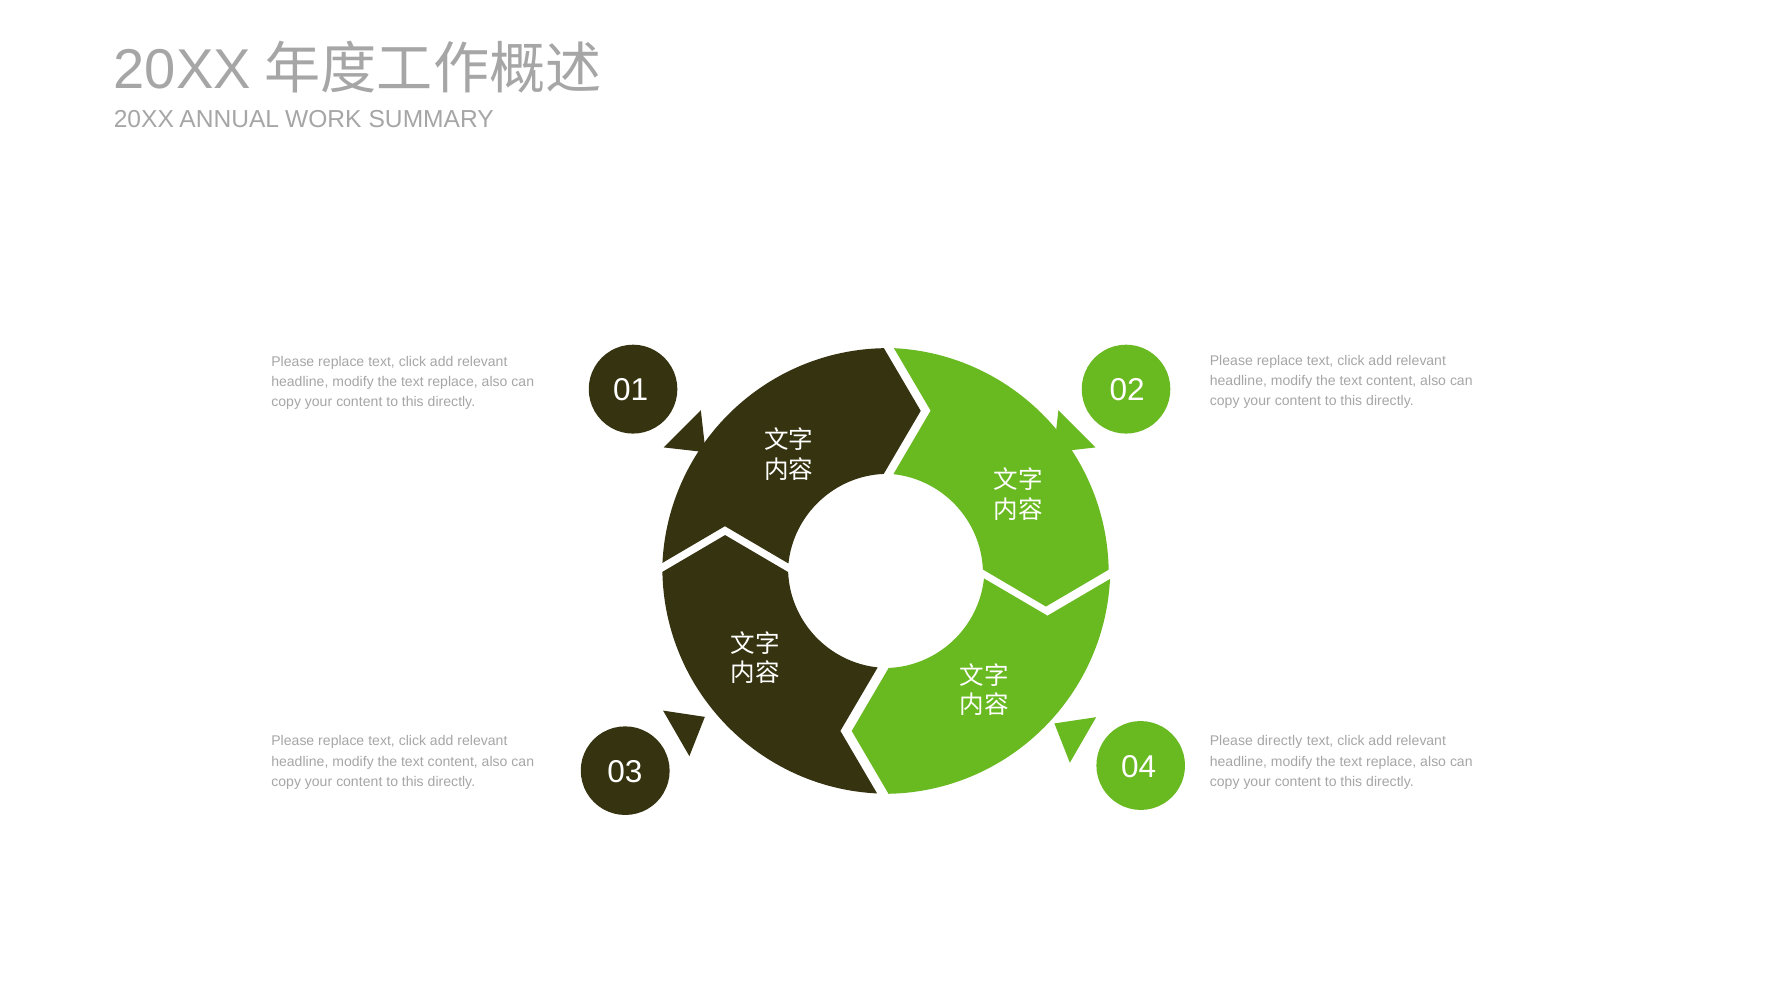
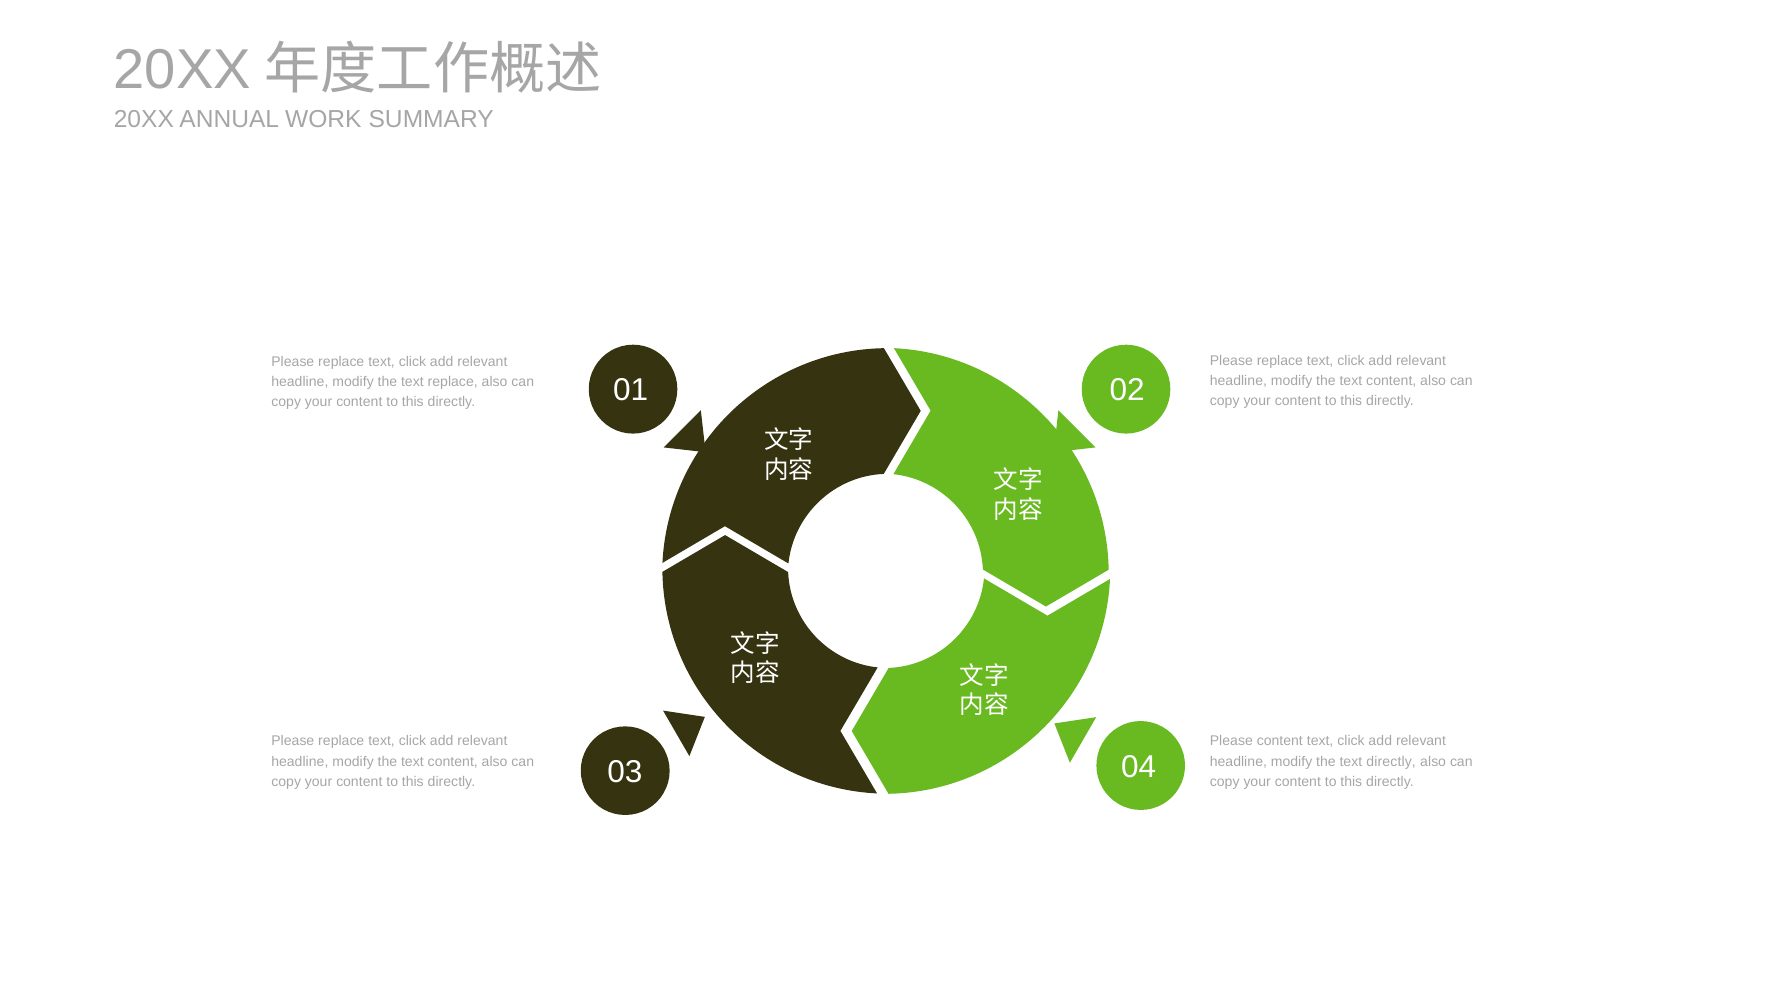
Please directly: directly -> content
replace at (1391, 761): replace -> directly
